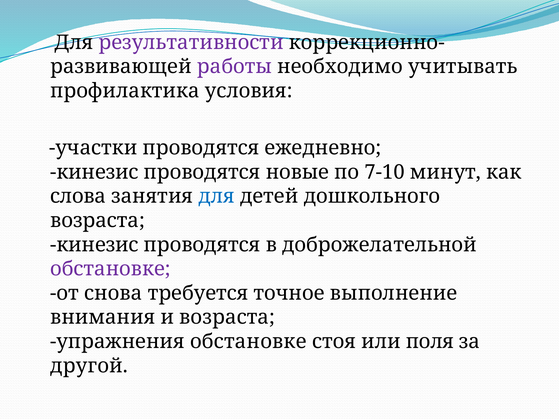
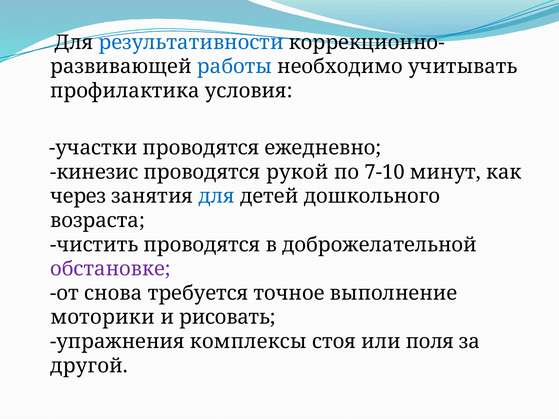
результативности colour: purple -> blue
работы colour: purple -> blue
новые: новые -> рукой
слова: слова -> через
кинезис at (94, 245): кинезис -> чистить
внимания: внимания -> моторики
и возраста: возраста -> рисовать
упражнения обстановке: обстановке -> комплексы
